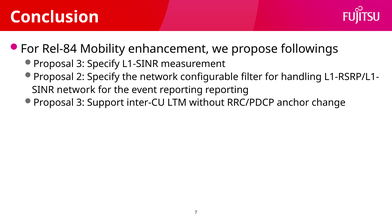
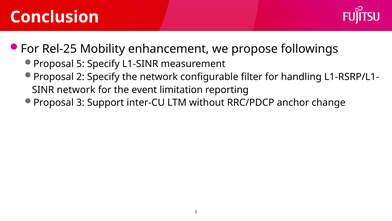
Rel-84: Rel-84 -> Rel-25
3 at (80, 64): 3 -> 5
event reporting: reporting -> limitation
